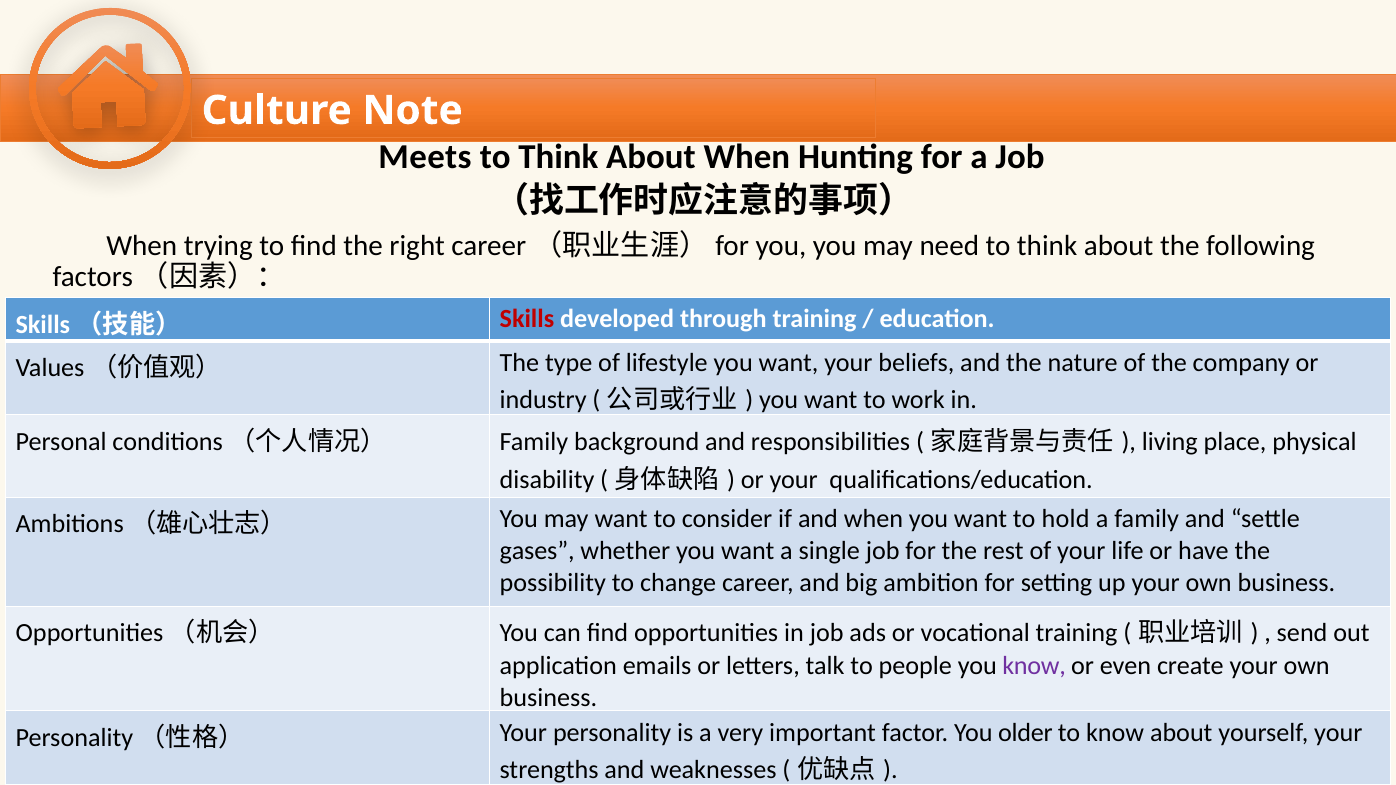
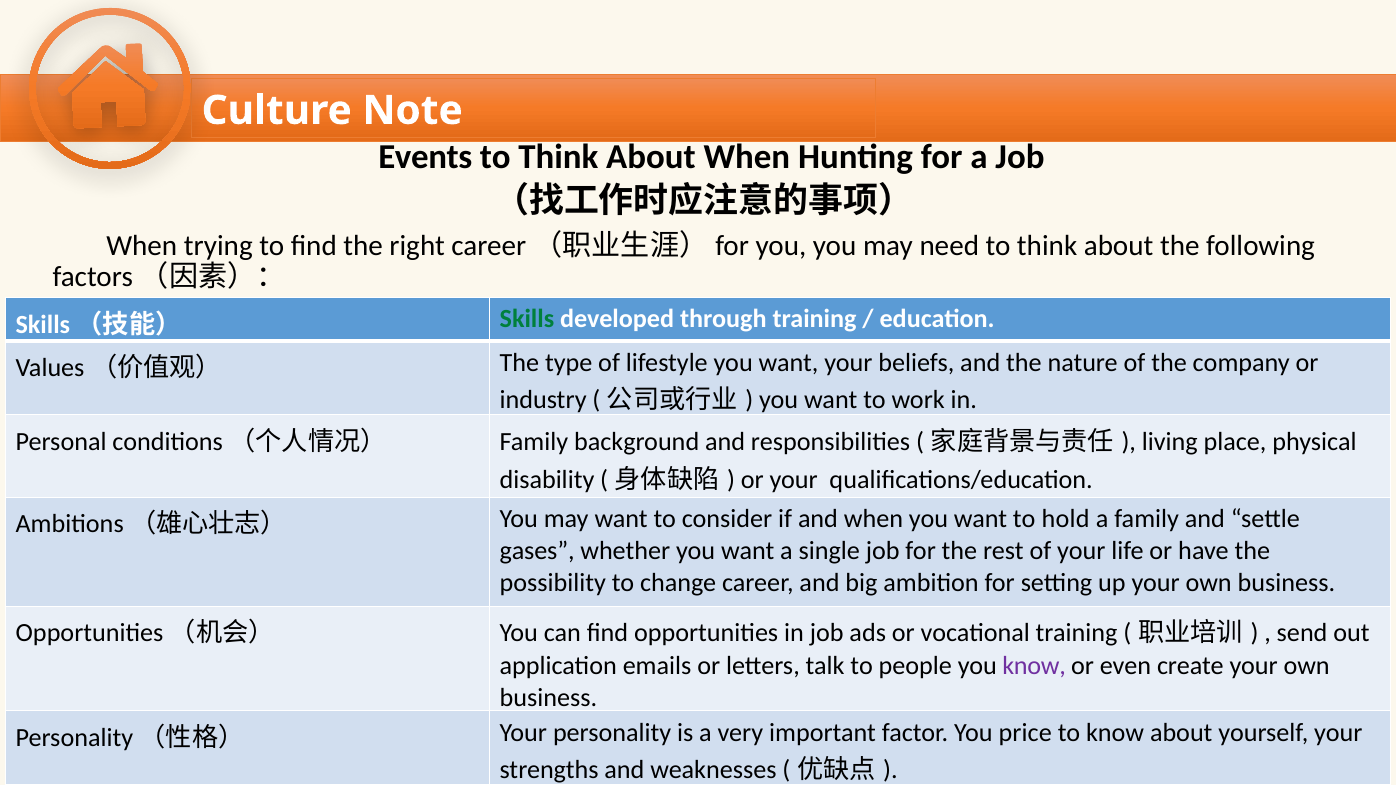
Meets: Meets -> Events
Skills at (527, 319) colour: red -> green
older: older -> price
